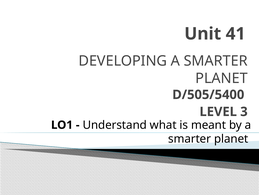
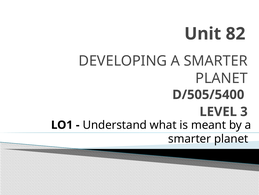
41: 41 -> 82
